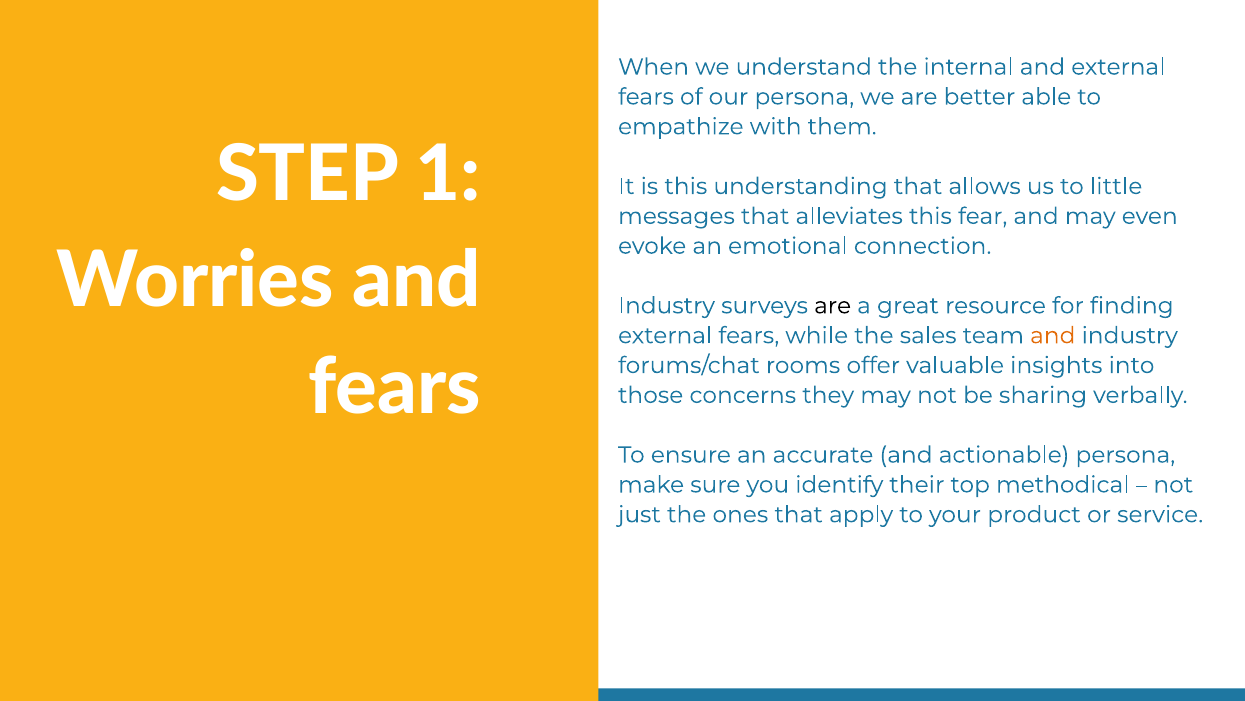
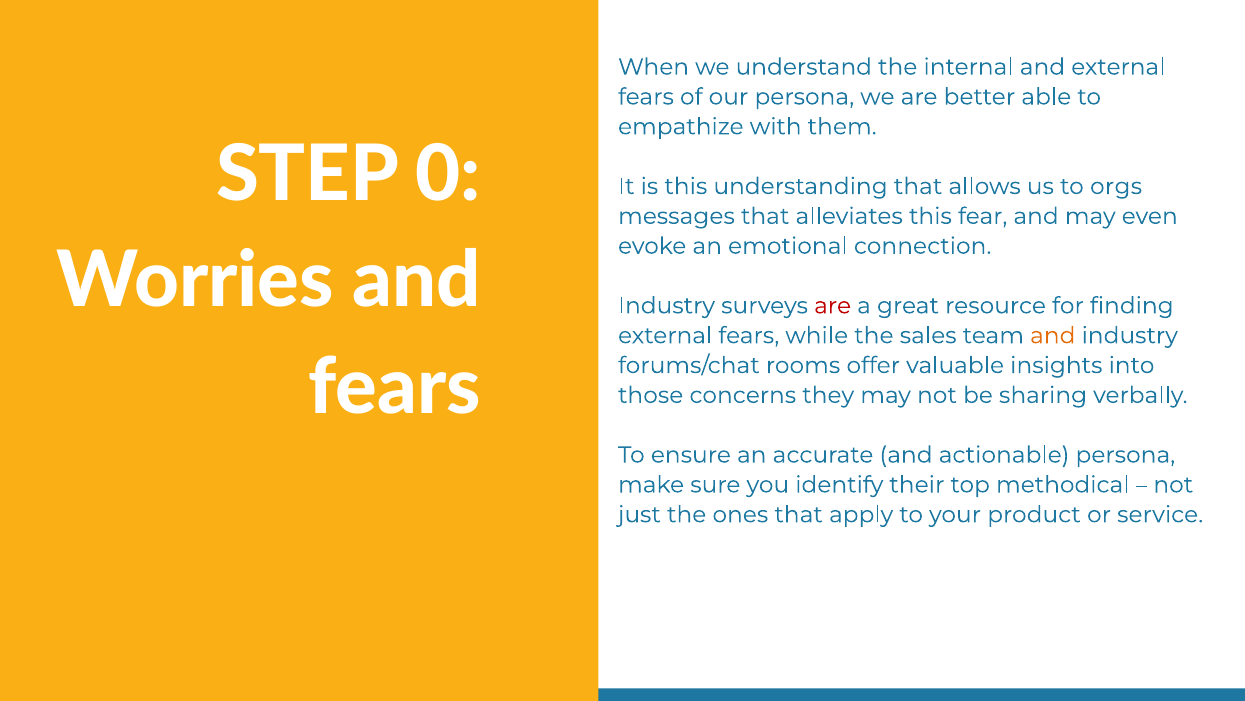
1: 1 -> 0
little: little -> orgs
are at (833, 305) colour: black -> red
